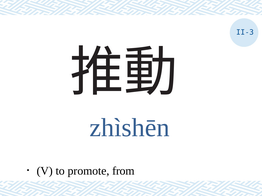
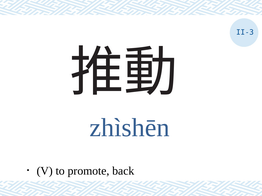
from: from -> back
